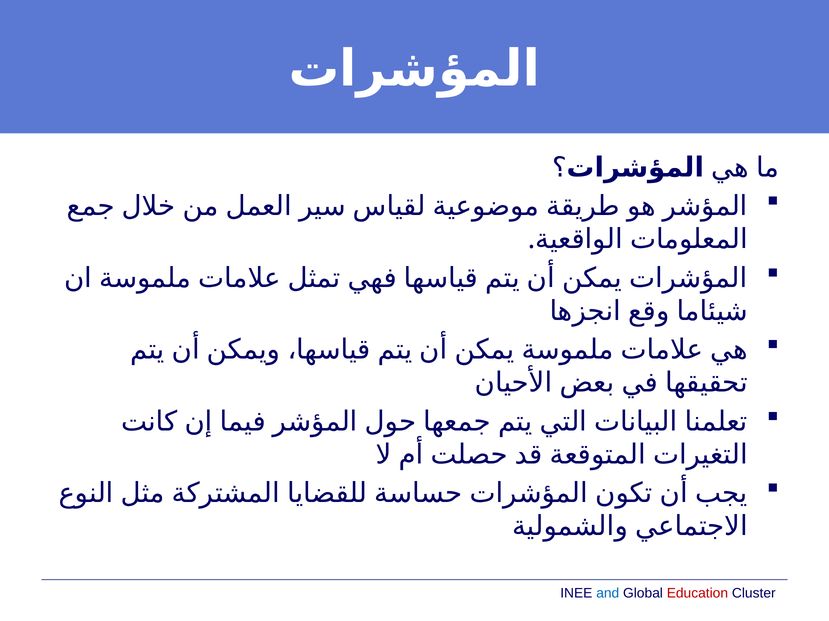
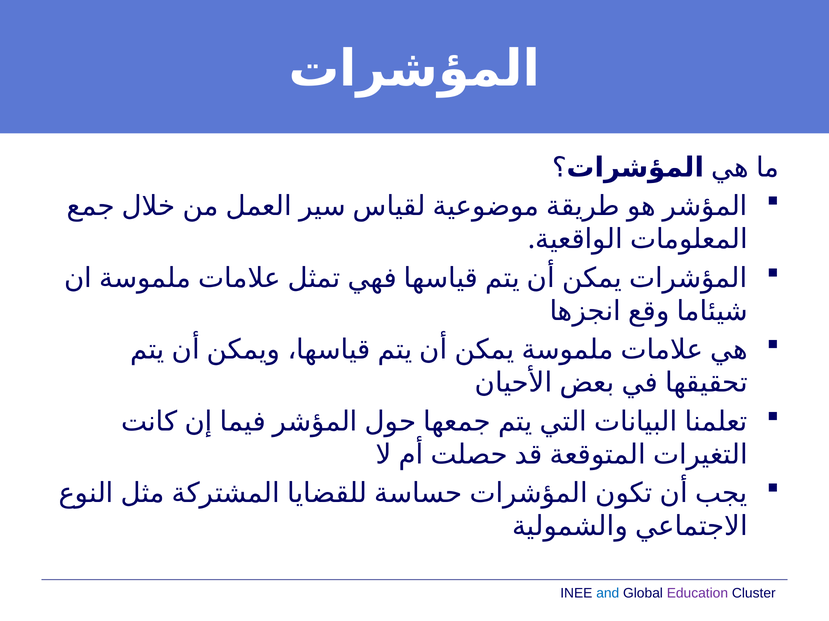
Education colour: red -> purple
